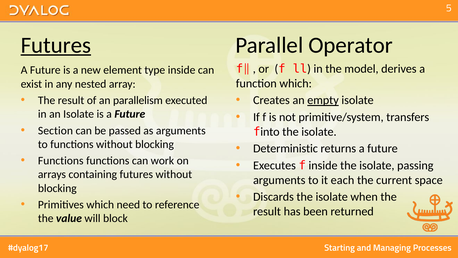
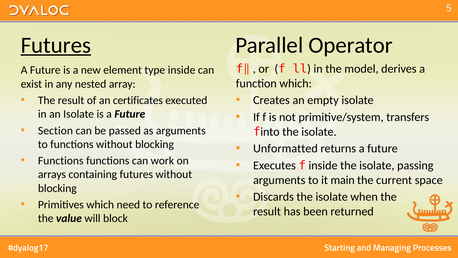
empty underline: present -> none
parallelism: parallelism -> certificates
Deterministic: Deterministic -> Unformatted
each: each -> main
